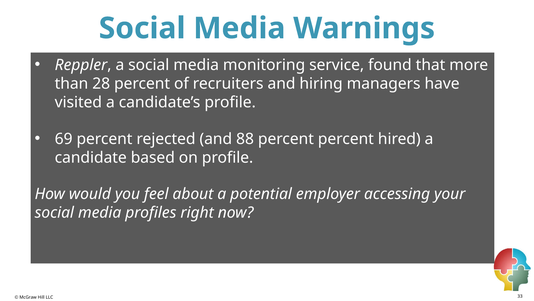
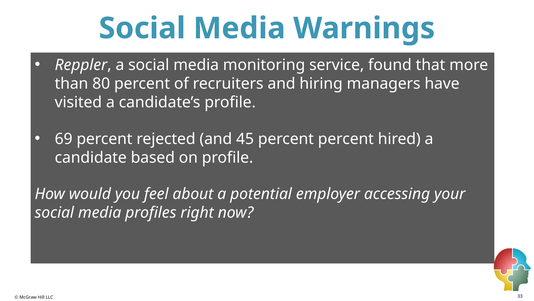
28: 28 -> 80
88: 88 -> 45
